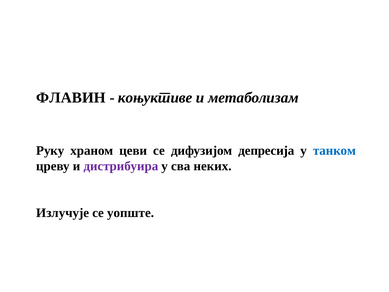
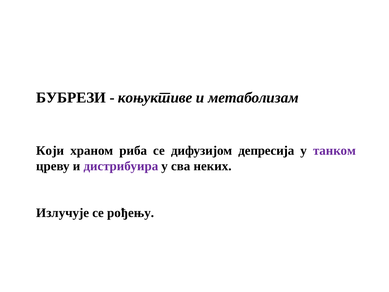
ФЛАВИН: ФЛАВИН -> БУБРЕЗИ
Руку: Руку -> Који
цеви: цеви -> риба
танком colour: blue -> purple
уопште: уопште -> рођењу
